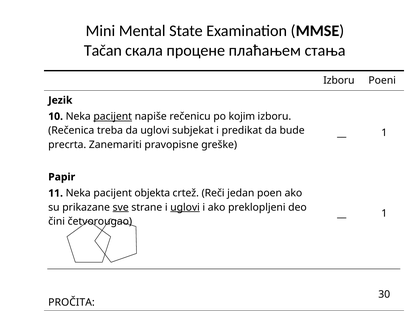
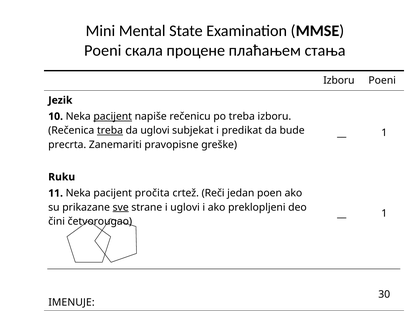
Tačan at (103, 50): Tačan -> Poeni
po kojim: kojim -> treba
treba at (110, 131) underline: none -> present
Papir: Papir -> Ruku
objekta: objekta -> pročita
uglovi at (185, 207) underline: present -> none
PROČITA: PROČITA -> IMENUJE
